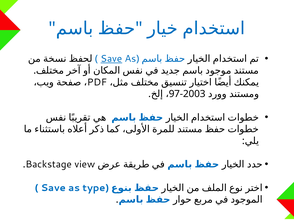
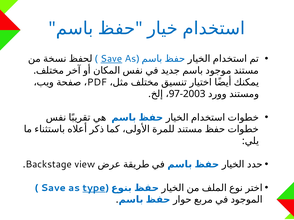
type underline: none -> present
